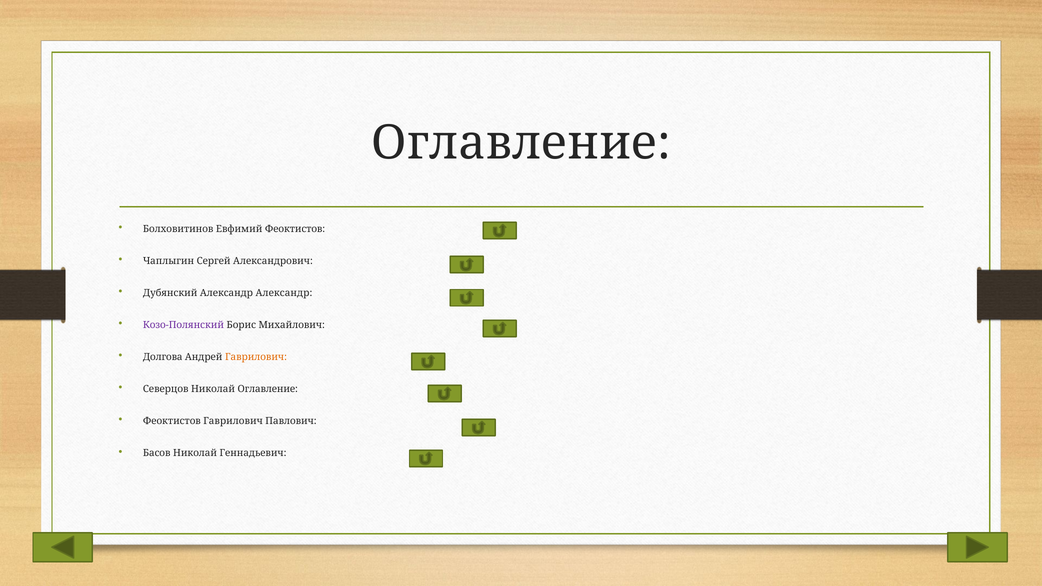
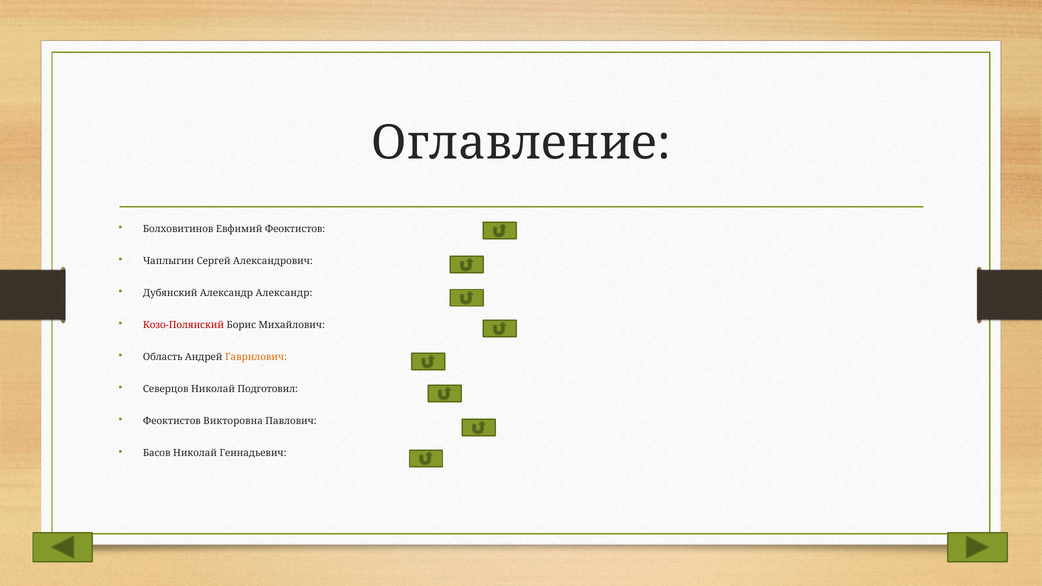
Козо-Полянский colour: purple -> red
Долгова: Долгова -> Область
Николай Оглавление: Оглавление -> Подготовил
Феоктистов Гаврилович: Гаврилович -> Викторовна
